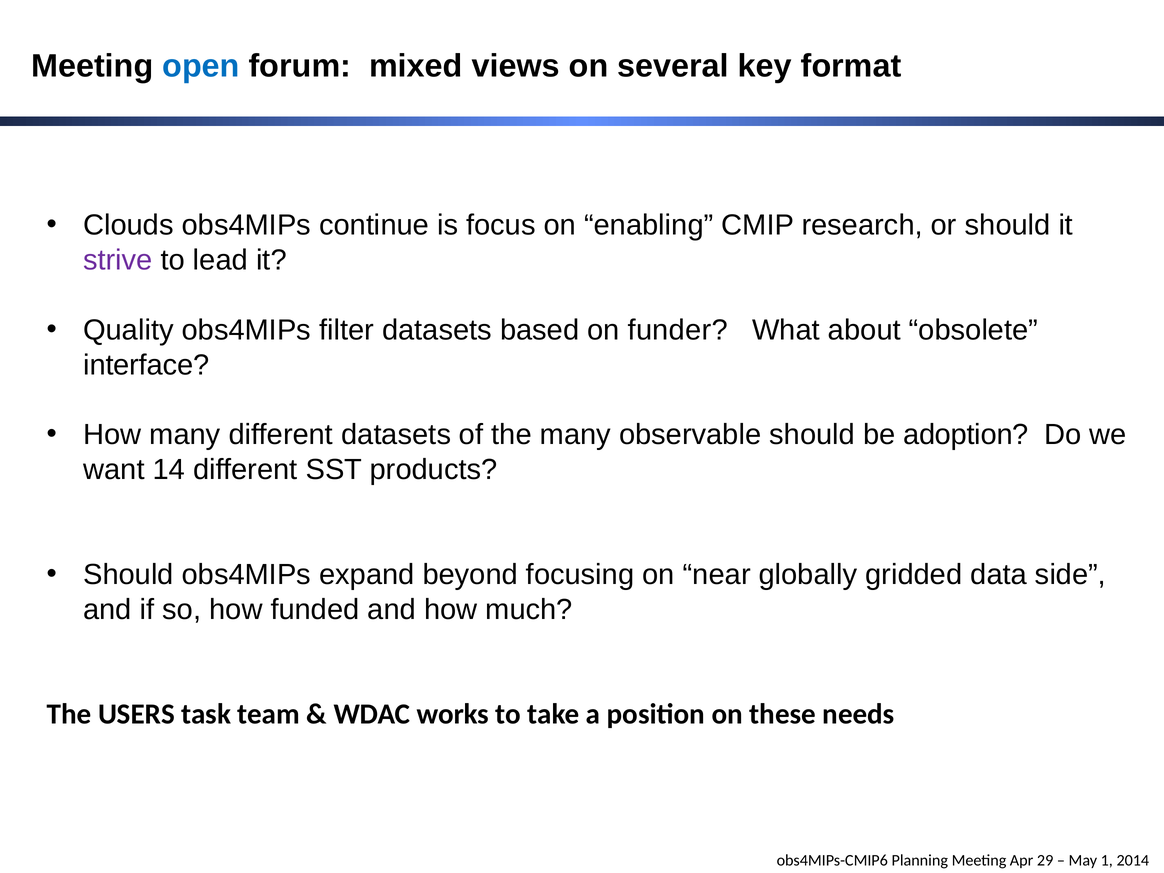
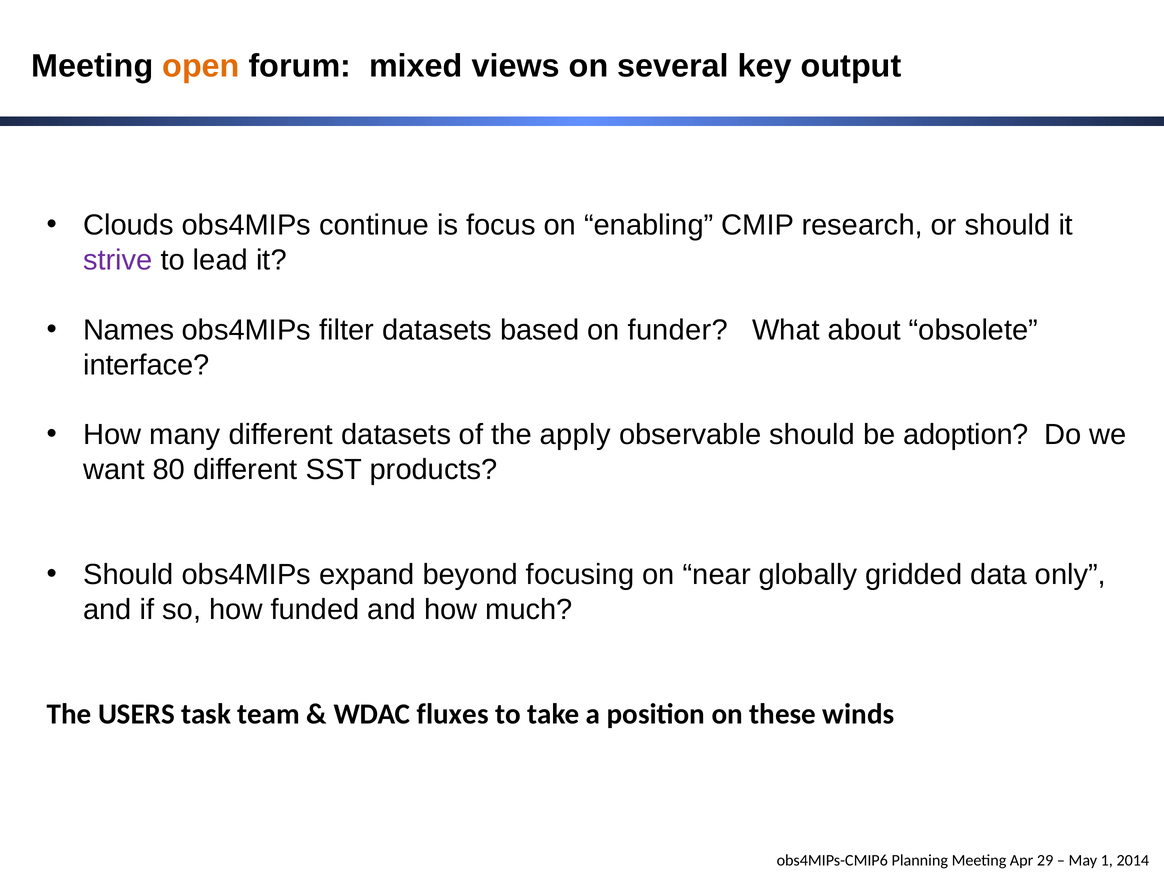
open colour: blue -> orange
format: format -> output
Quality: Quality -> Names
the many: many -> apply
14: 14 -> 80
side: side -> only
works: works -> fluxes
needs: needs -> winds
